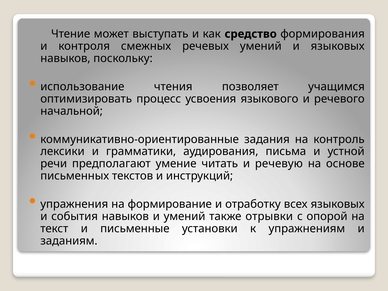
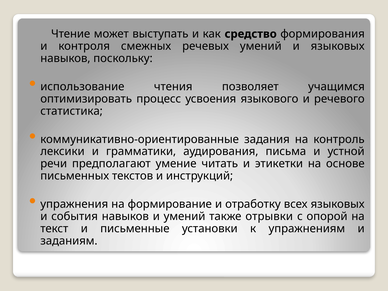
начальной: начальной -> статистика
речевую: речевую -> этикетки
